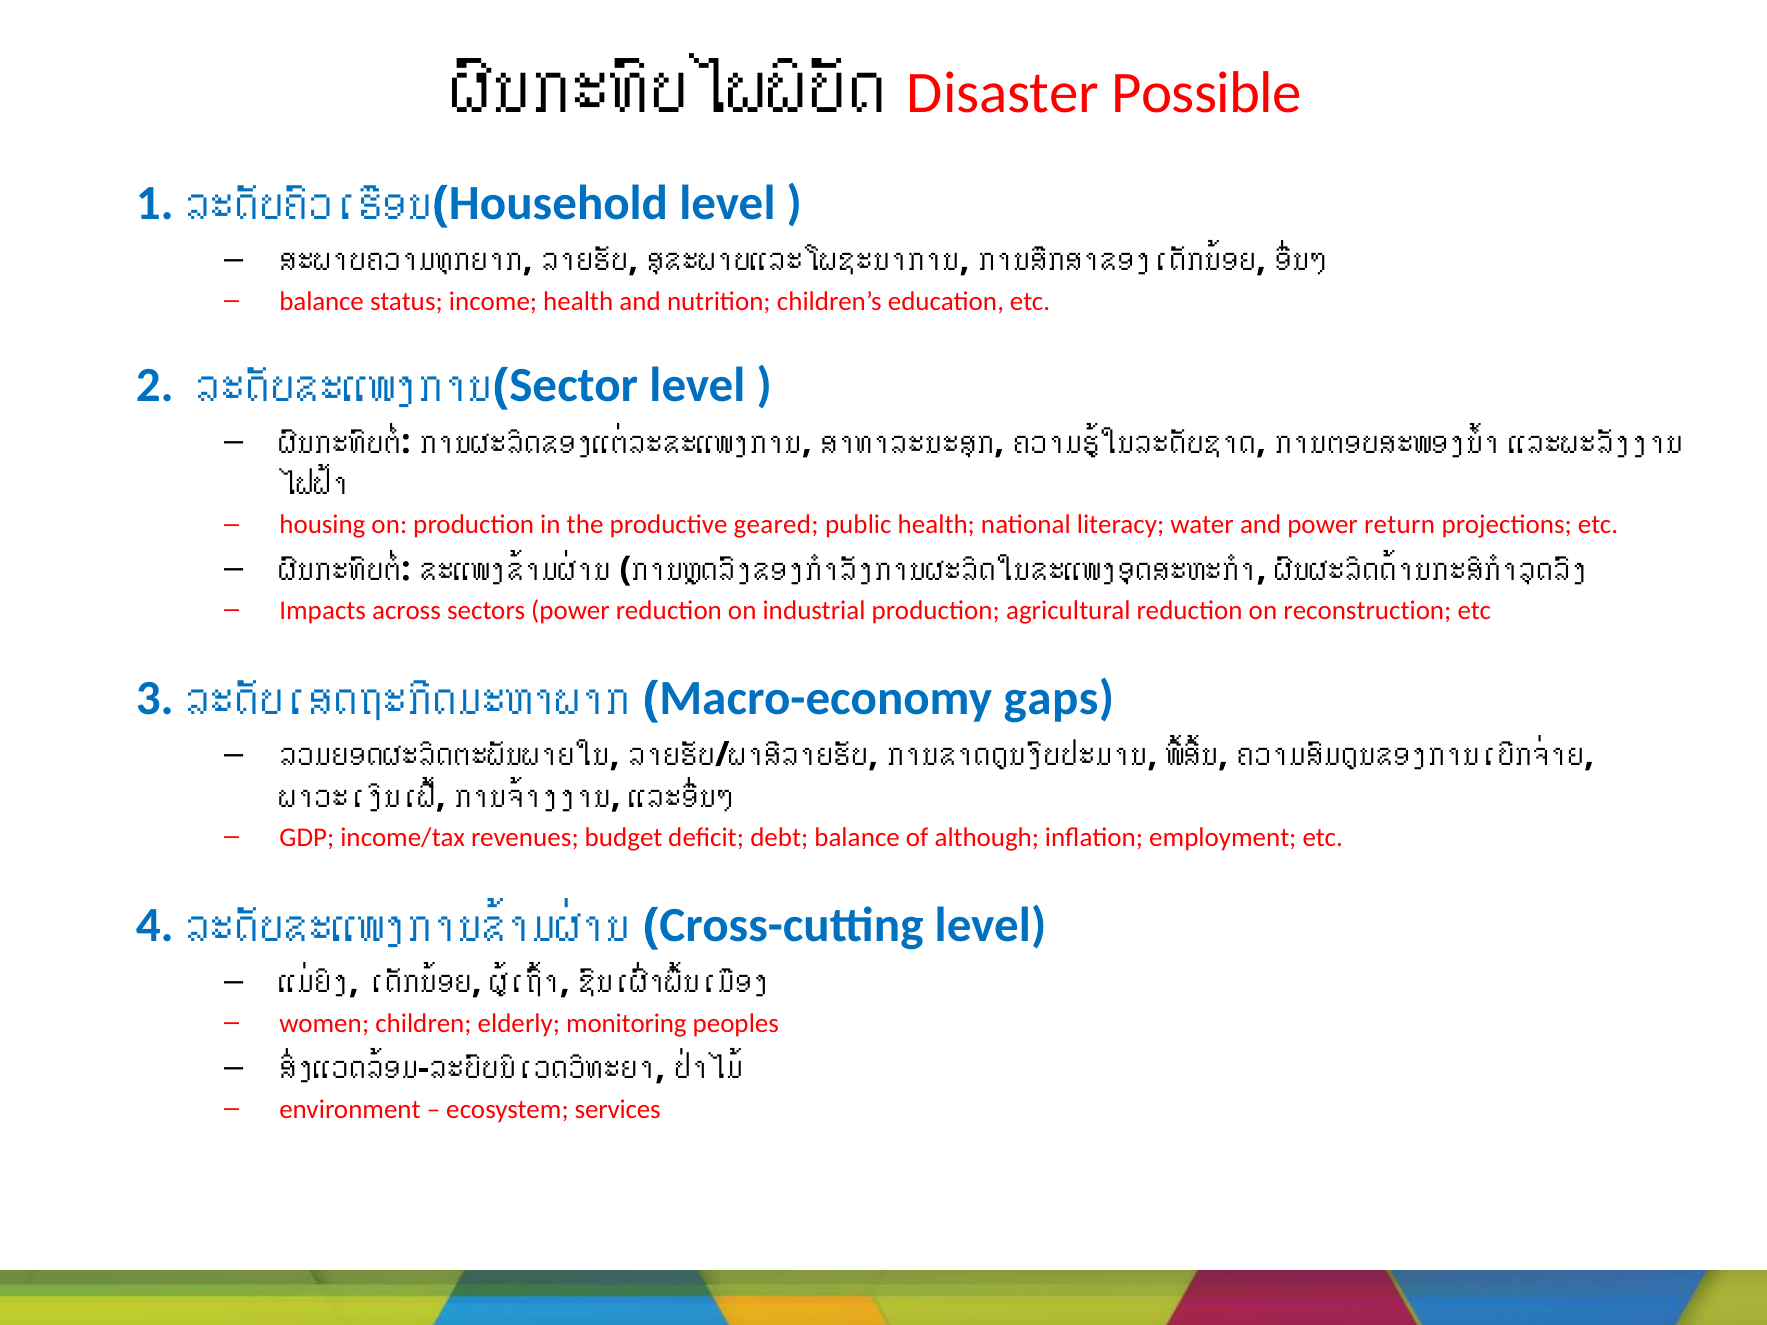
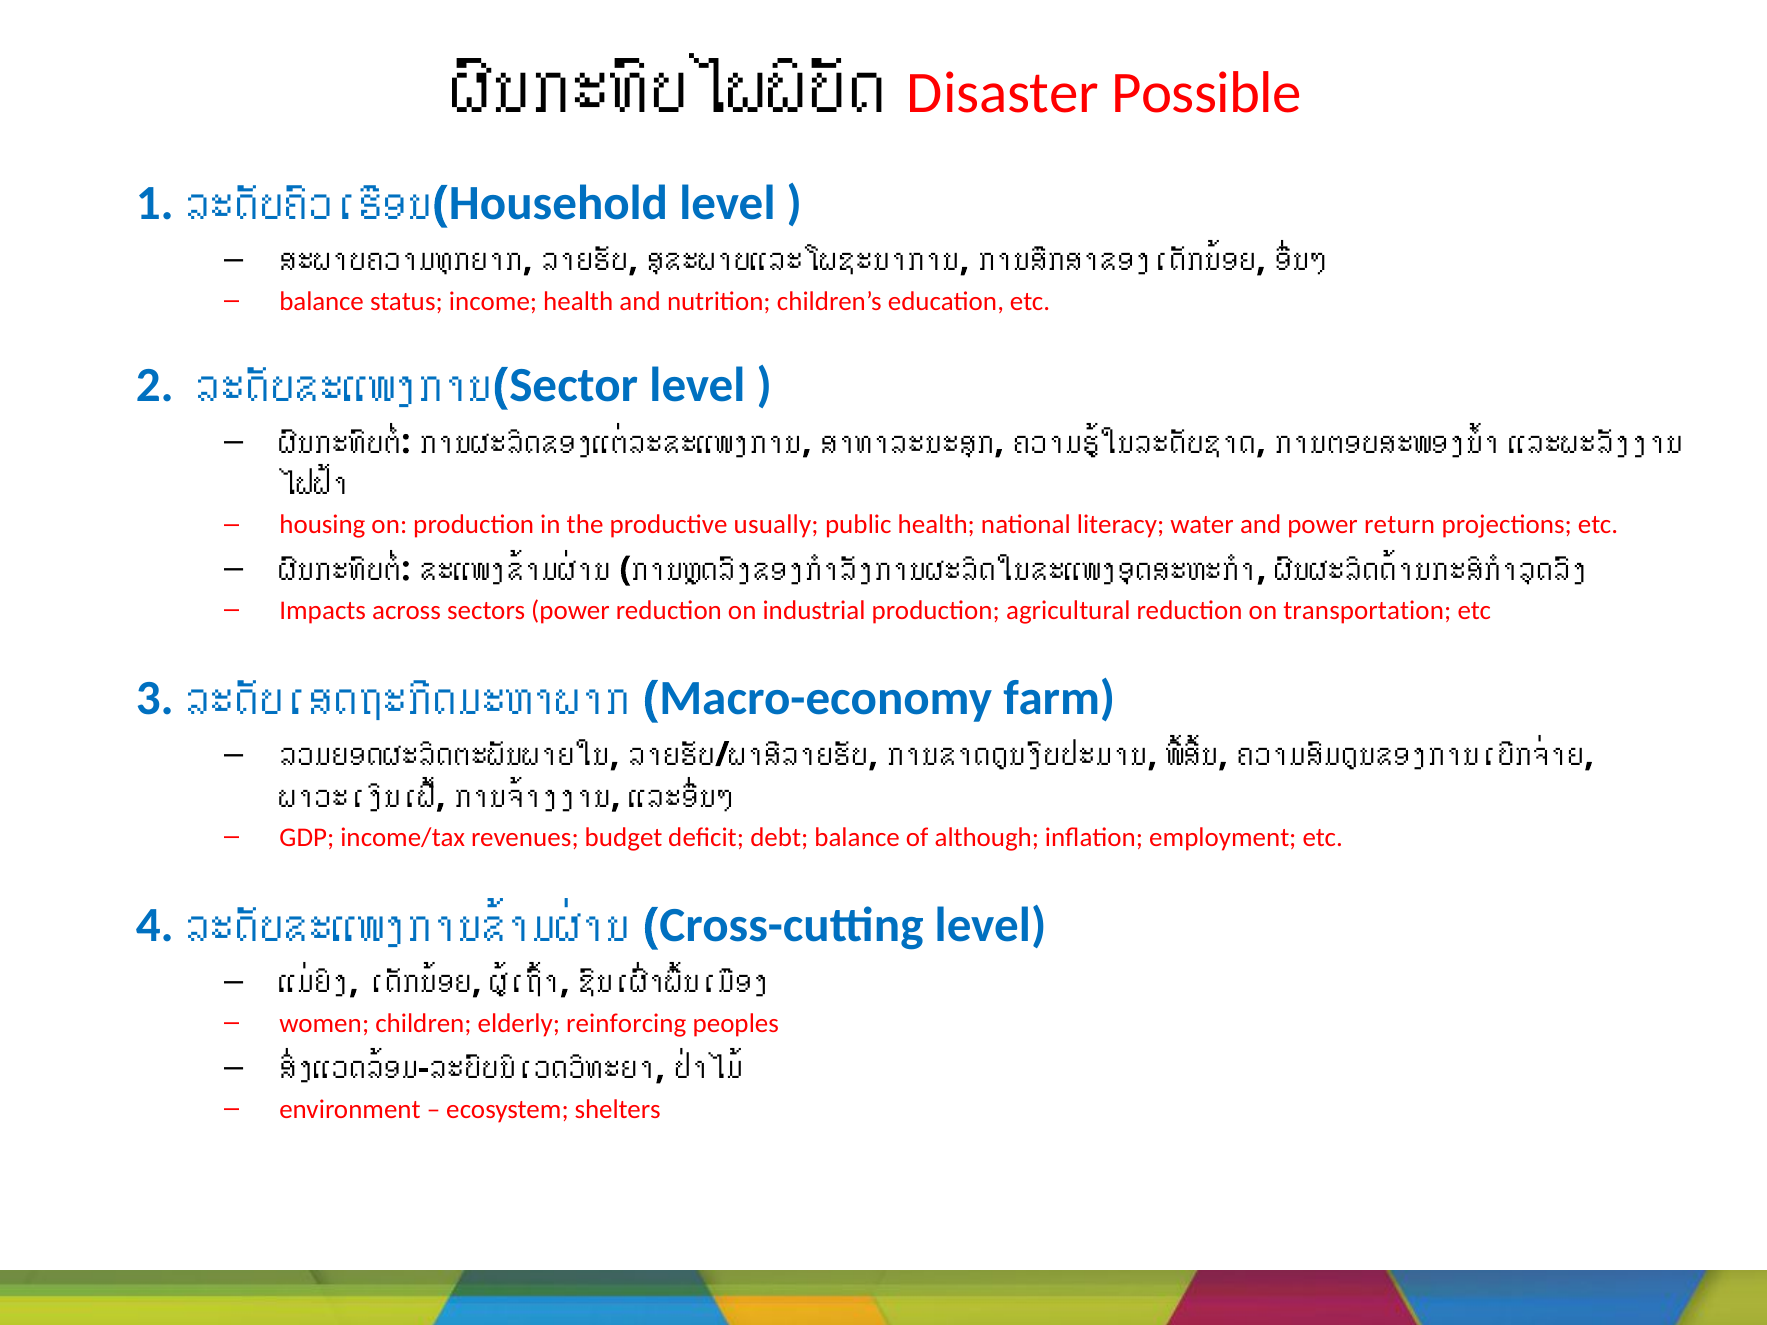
geared: geared -> usually
reconstruction: reconstruction -> transportation
gaps: gaps -> farm
monitoring: monitoring -> reinforcing
services: services -> shelters
